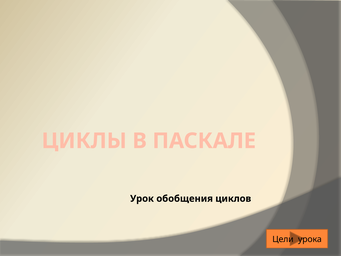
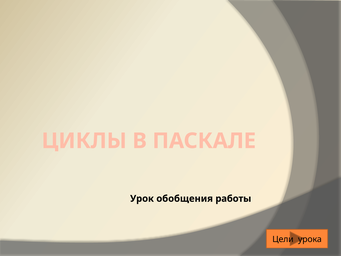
циклов: циклов -> работы
